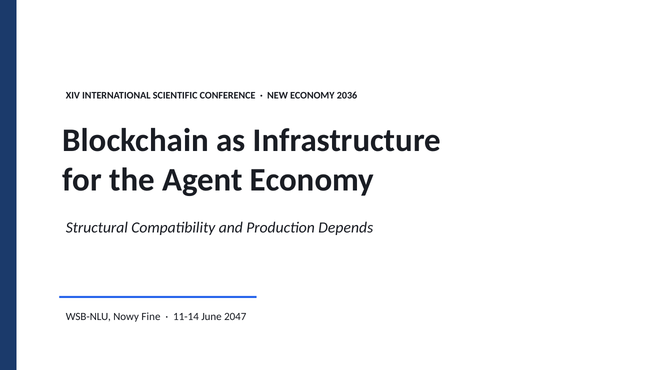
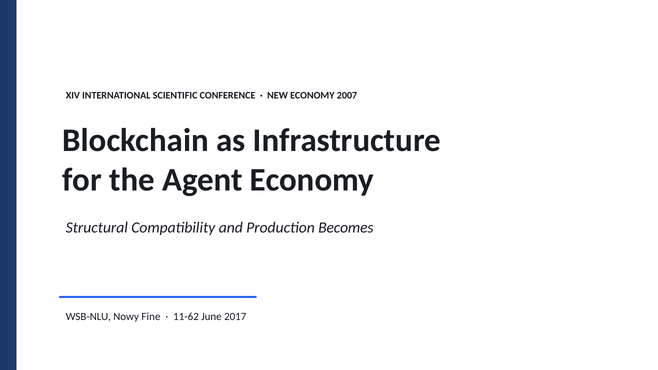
2036: 2036 -> 2007
Depends: Depends -> Becomes
11-14: 11-14 -> 11-62
2047: 2047 -> 2017
